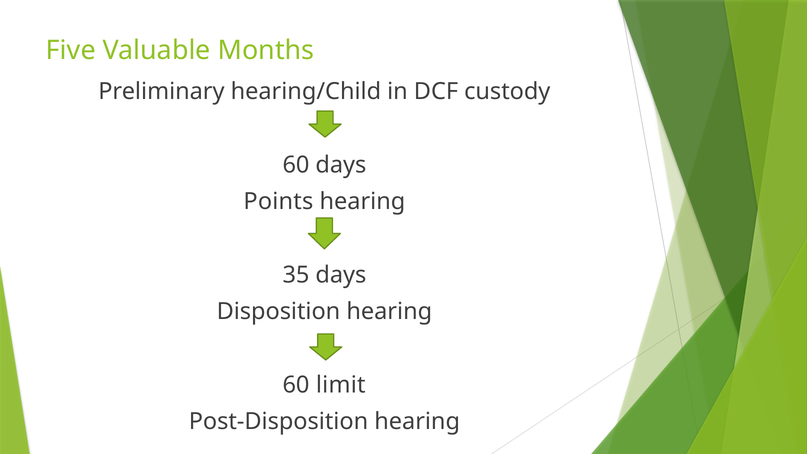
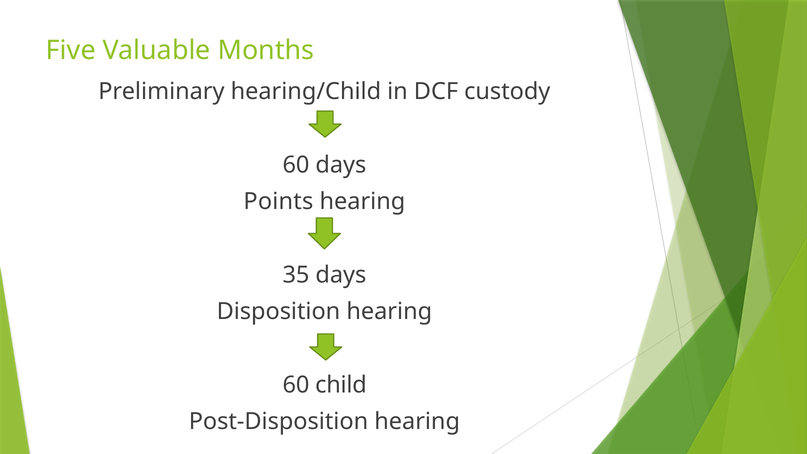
limit: limit -> child
